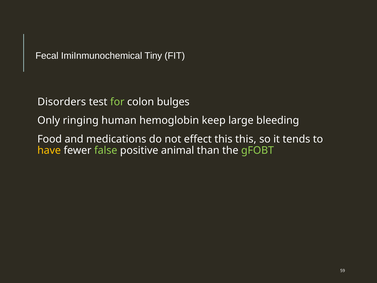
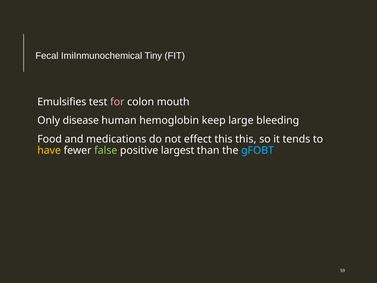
Disorders: Disorders -> Emulsifies
for colour: light green -> pink
bulges: bulges -> mouth
ringing: ringing -> disease
animal: animal -> largest
gFOBT colour: light green -> light blue
